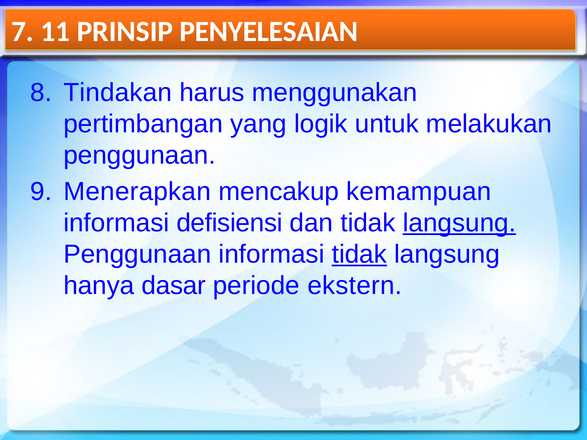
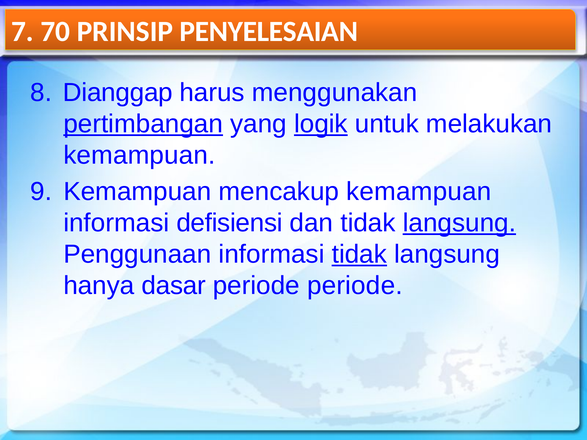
11: 11 -> 70
Tindakan: Tindakan -> Dianggap
pertimbangan underline: none -> present
logik underline: none -> present
penggunaan at (139, 155): penggunaan -> kemampuan
Menerapkan at (137, 192): Menerapkan -> Kemampuan
periode ekstern: ekstern -> periode
